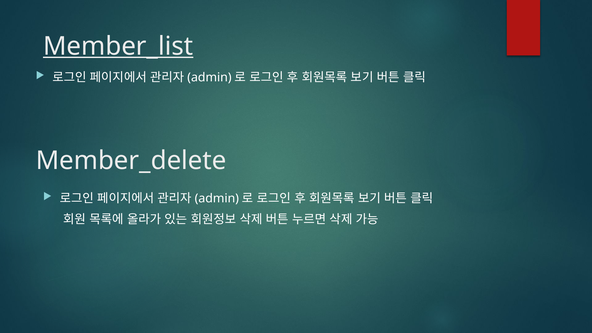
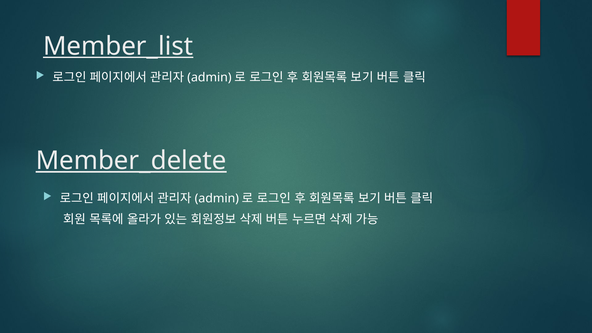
Member_delete underline: none -> present
